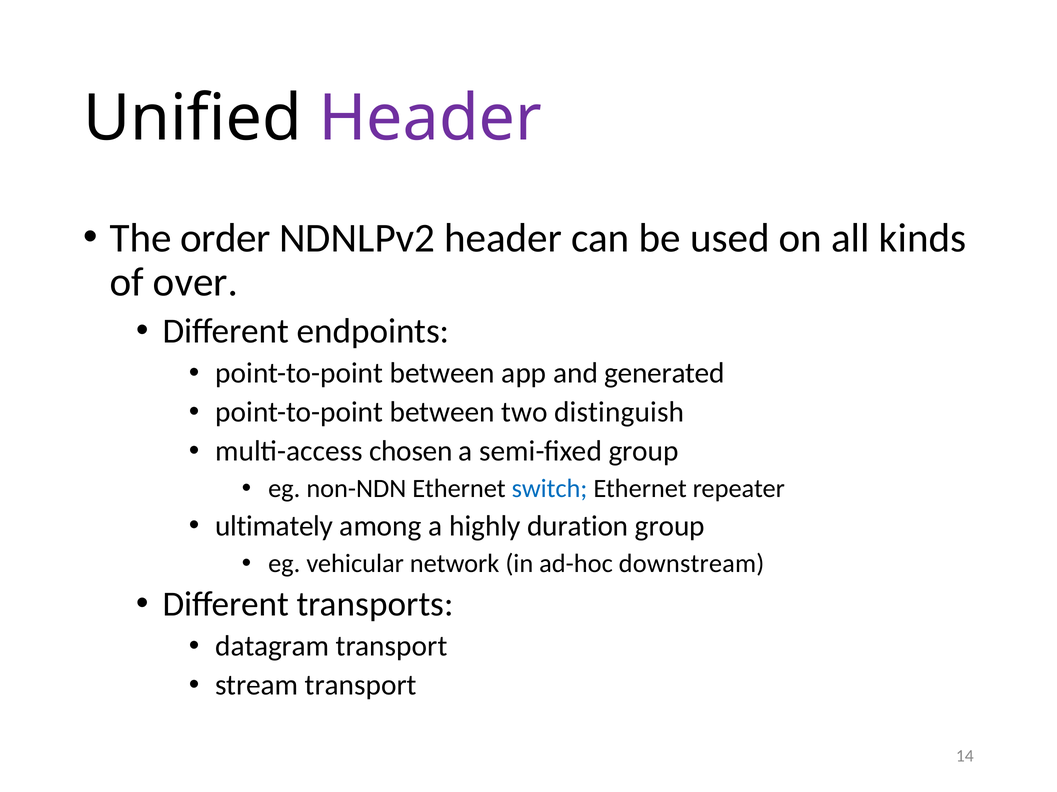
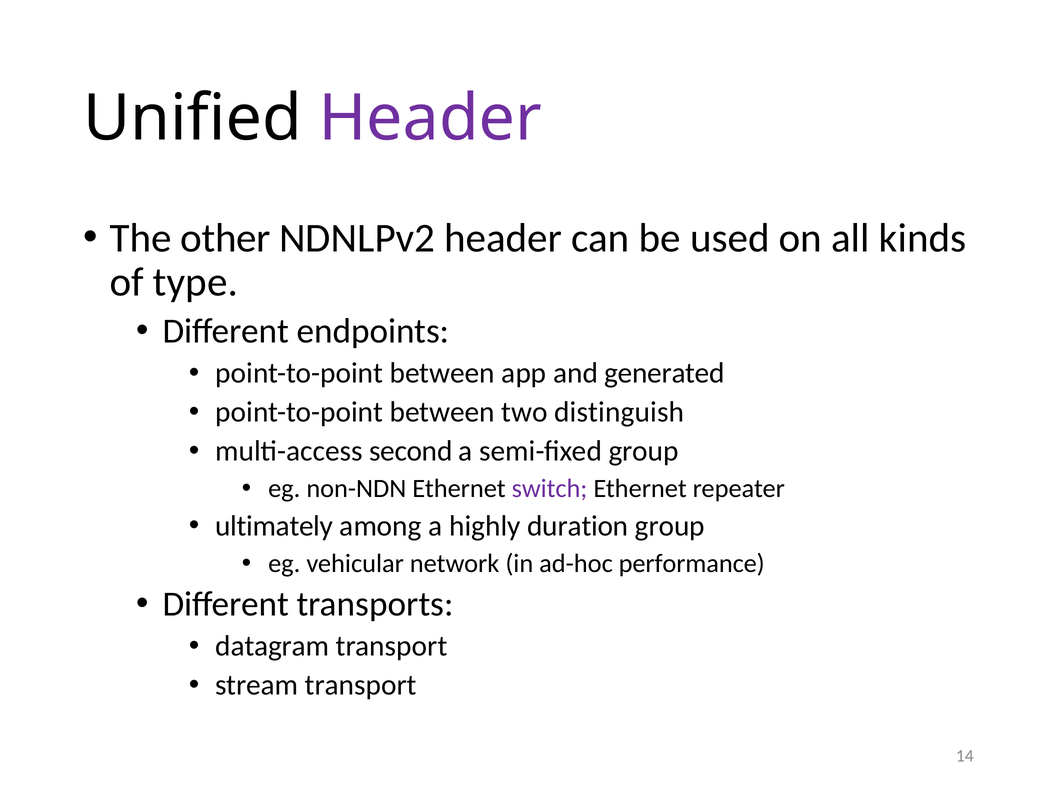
order: order -> other
over: over -> type
chosen: chosen -> second
switch colour: blue -> purple
downstream: downstream -> performance
